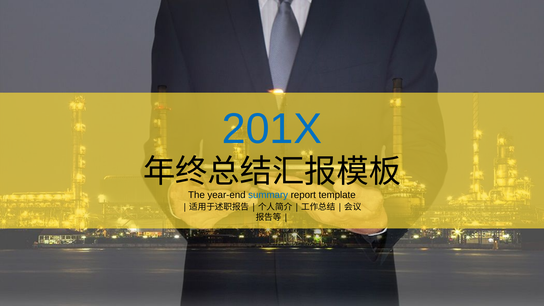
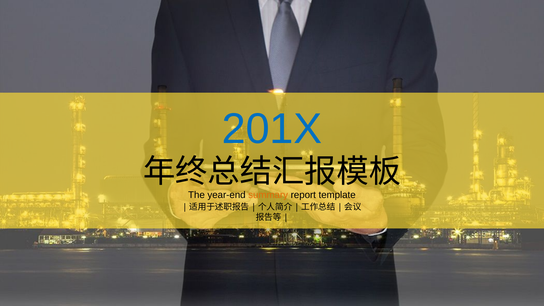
summary colour: blue -> orange
